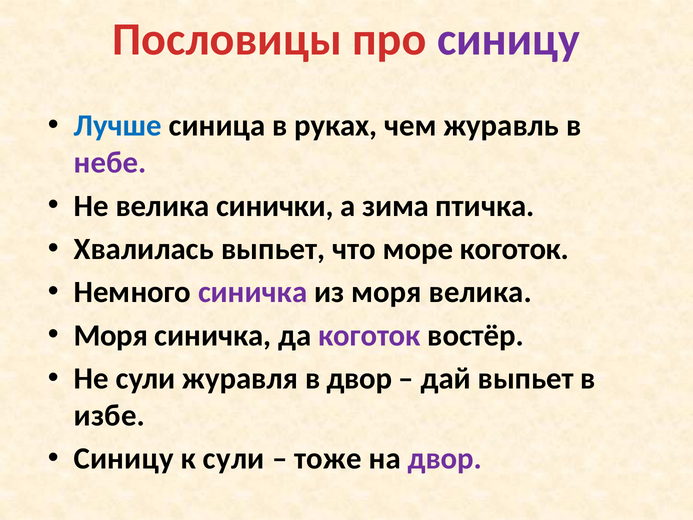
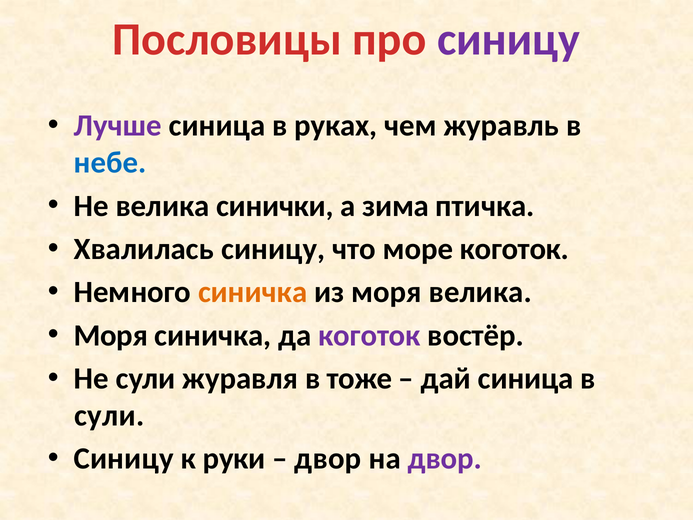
Лучше colour: blue -> purple
небе colour: purple -> blue
Хвалилась выпьет: выпьет -> синицу
синичка at (253, 292) colour: purple -> orange
в двор: двор -> тоже
дай выпьет: выпьет -> синица
избе at (109, 415): избе -> сули
к сули: сули -> руки
тоже at (328, 458): тоже -> двор
